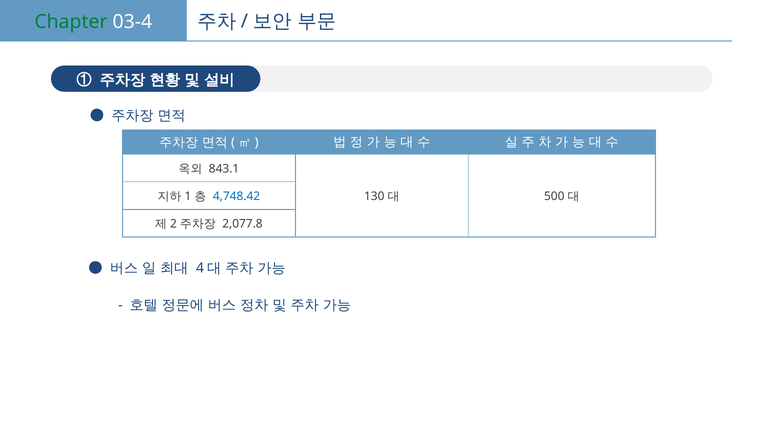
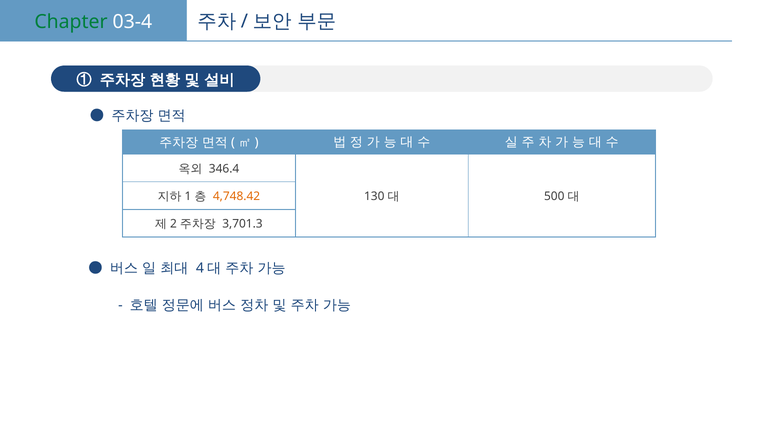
843.1: 843.1 -> 346.4
4,748.42 colour: blue -> orange
2,077.8: 2,077.8 -> 3,701.3
